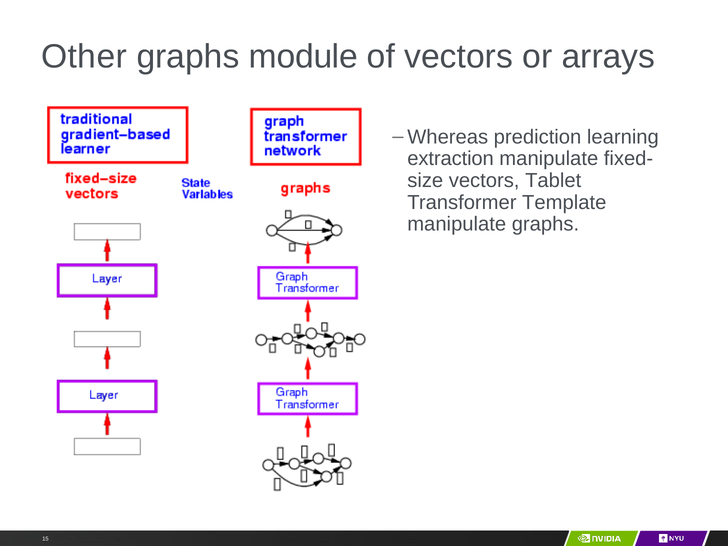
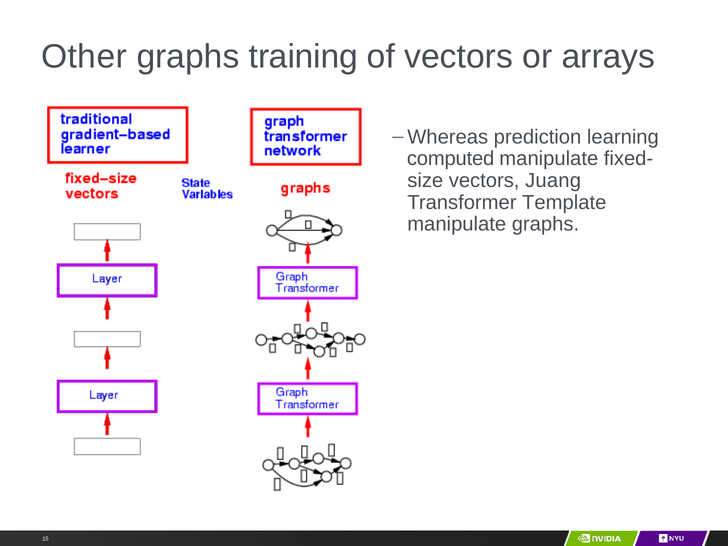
module: module -> training
extraction: extraction -> computed
Tablet: Tablet -> Juang
